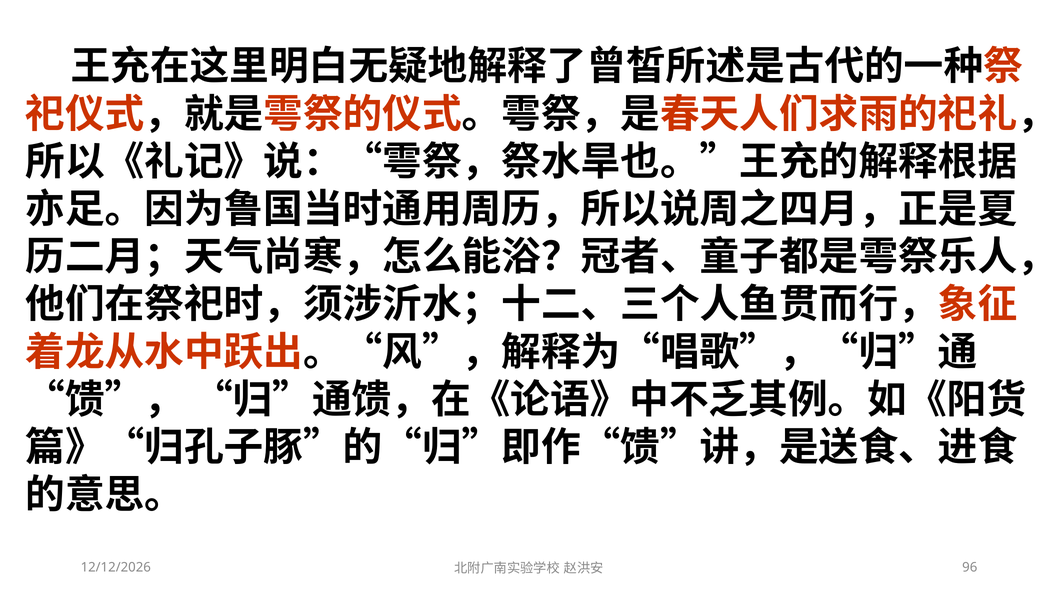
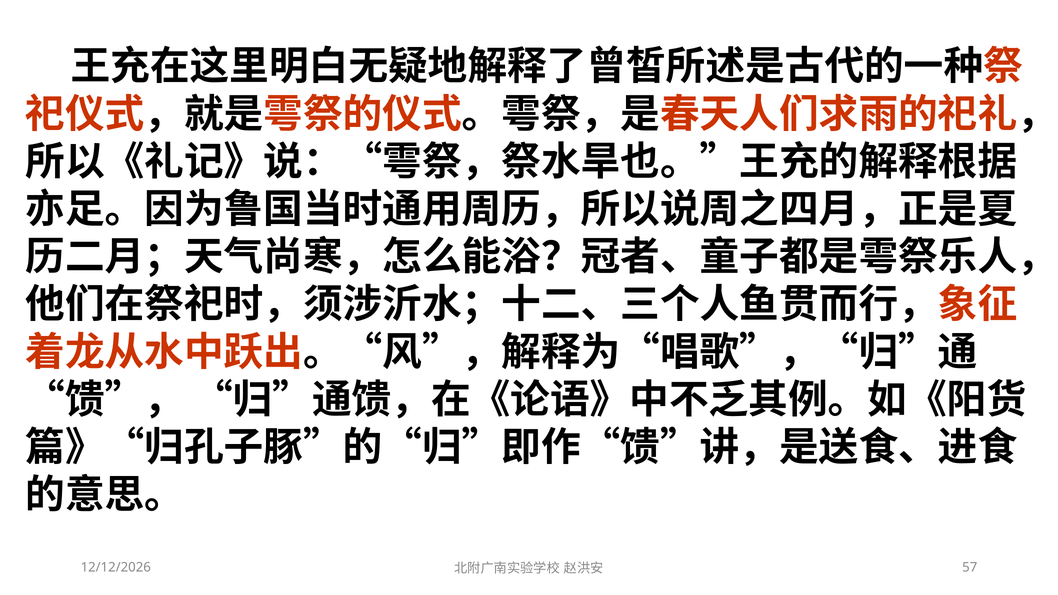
96: 96 -> 57
